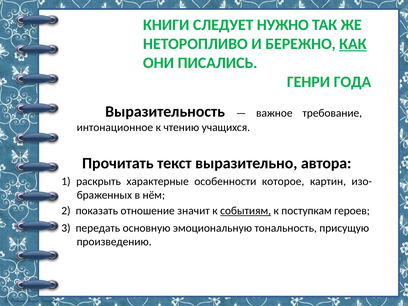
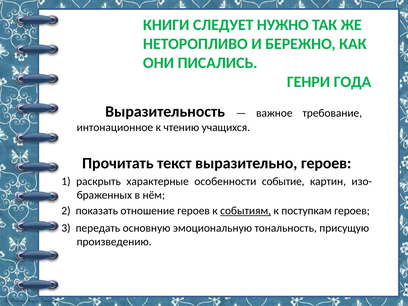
КАК underline: present -> none
выразительно автора: автора -> героев
которое: которое -> событие
отношение значит: значит -> героев
